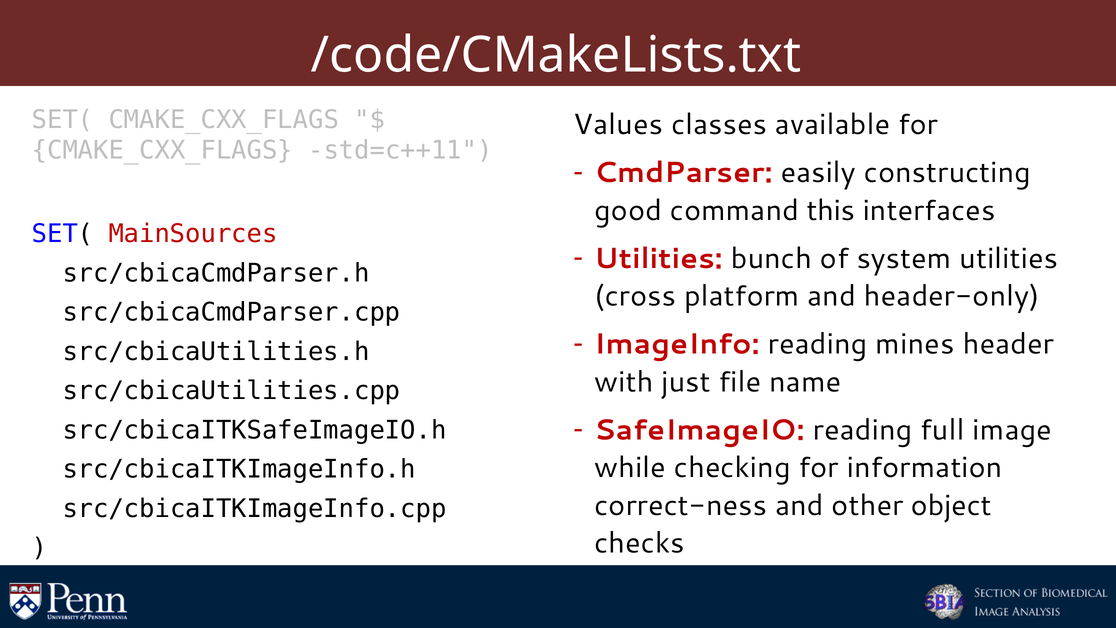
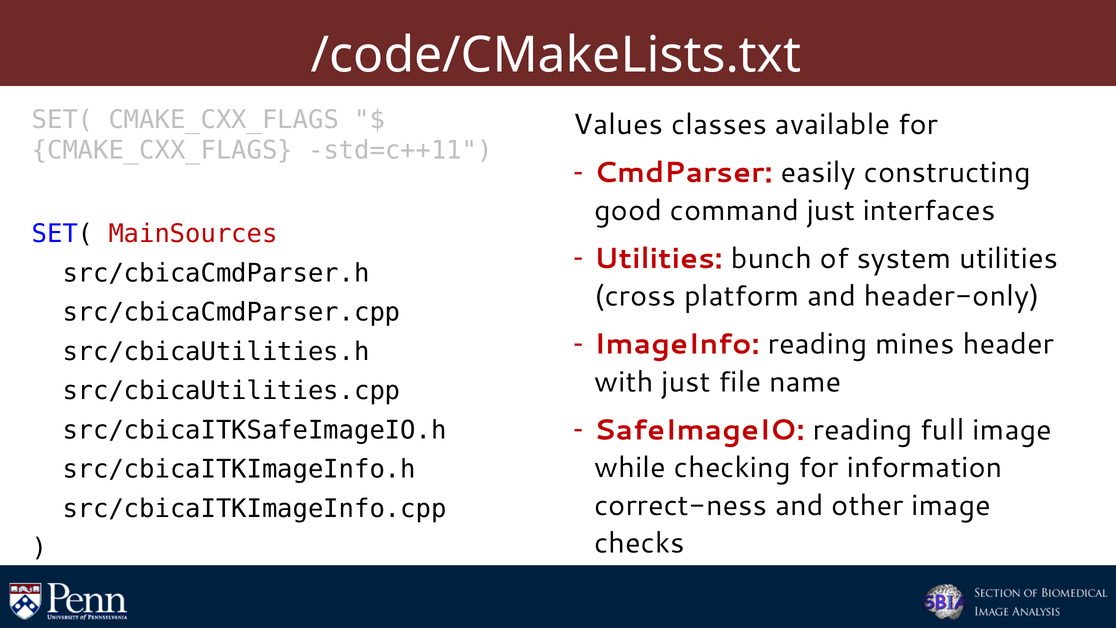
command this: this -> just
other object: object -> image
